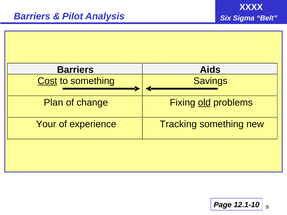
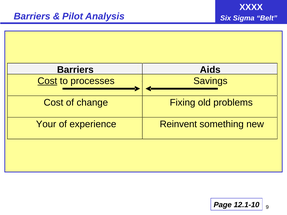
to something: something -> processes
Plan at (53, 103): Plan -> Cost
old underline: present -> none
Tracking: Tracking -> Reinvent
